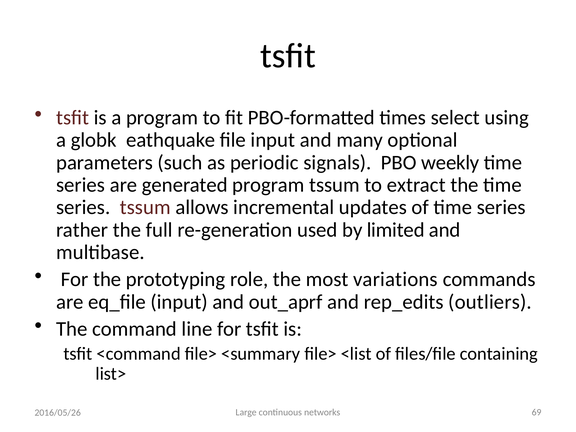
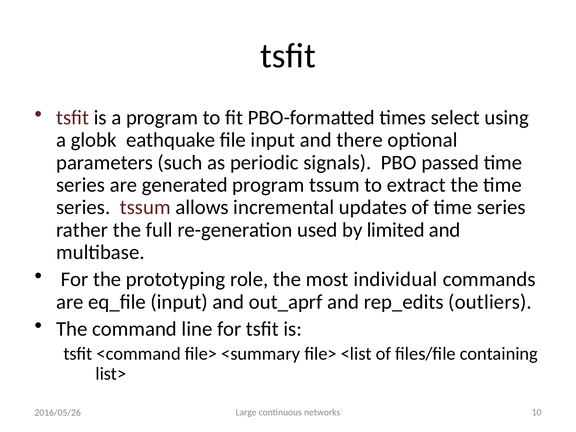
many: many -> there
weekly: weekly -> passed
variations: variations -> individual
69: 69 -> 10
